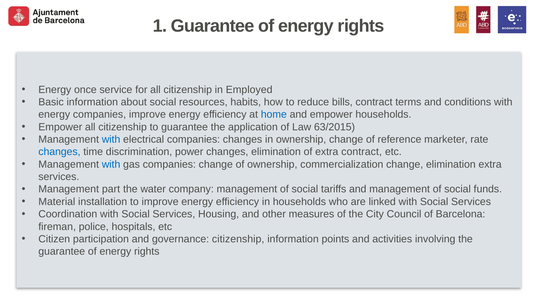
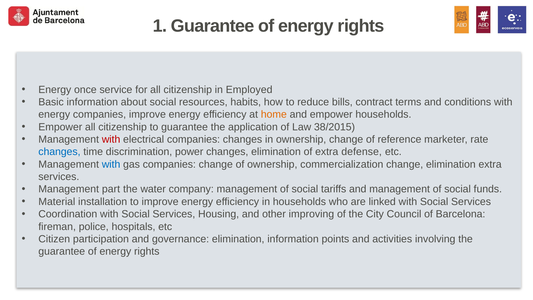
home colour: blue -> orange
63/2015: 63/2015 -> 38/2015
with at (111, 139) colour: blue -> red
extra contract: contract -> defense
measures: measures -> improving
governance citizenship: citizenship -> elimination
